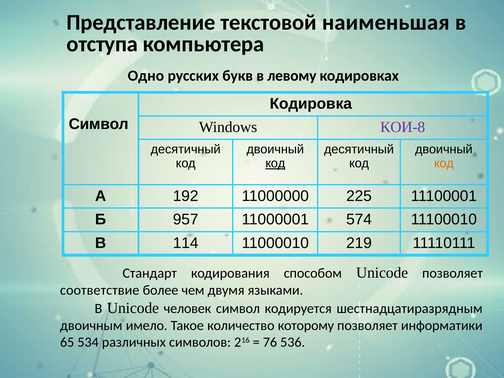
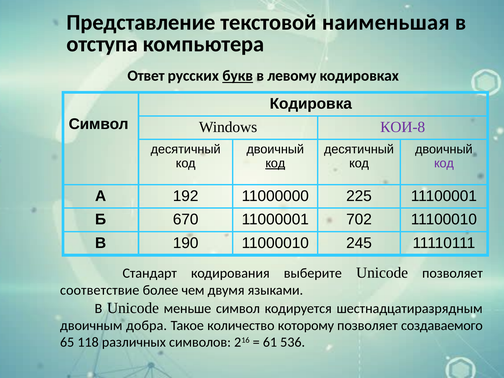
Одно: Одно -> Ответ
букв underline: none -> present
код at (444, 163) colour: orange -> purple
957: 957 -> 670
574: 574 -> 702
114: 114 -> 190
219: 219 -> 245
способом: способом -> выберите
человек: человек -> меньше
имело: имело -> добра
информатики: информатики -> создаваемого
534: 534 -> 118
76: 76 -> 61
